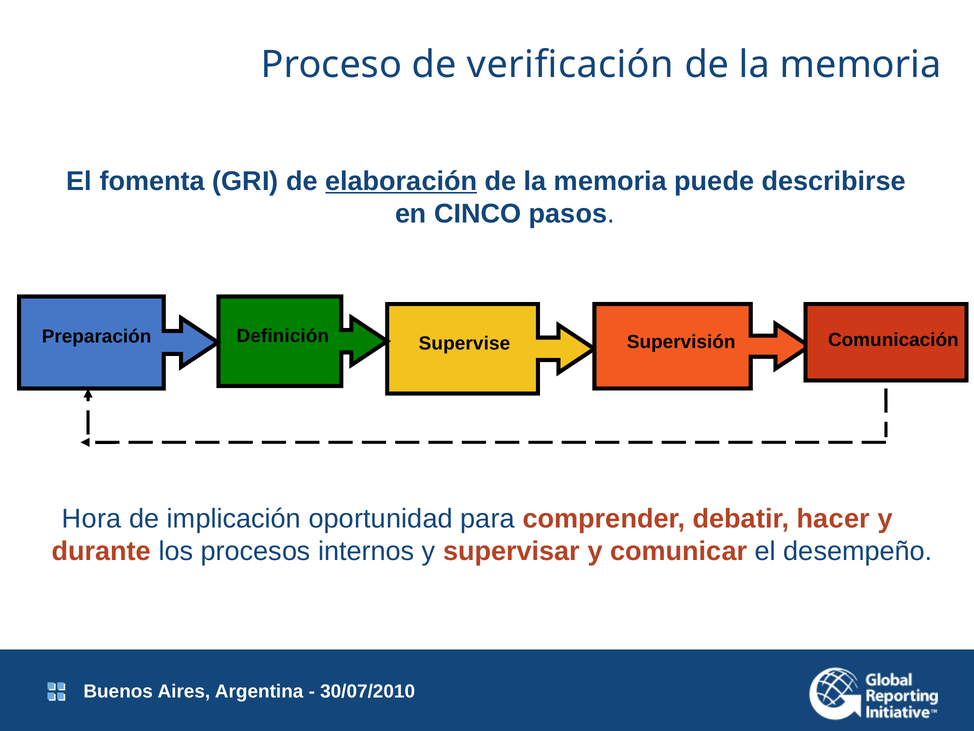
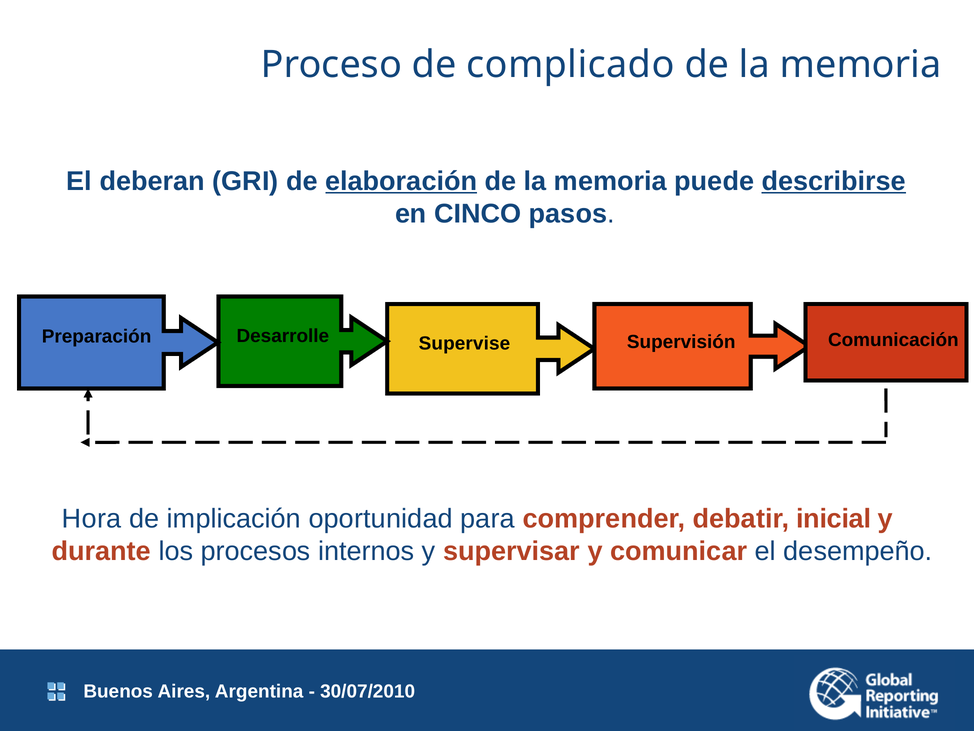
verificación: verificación -> complicado
fomenta: fomenta -> deberan
describirse underline: none -> present
Definición: Definición -> Desarrolle
hacer: hacer -> inicial
